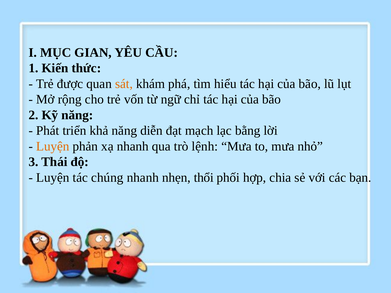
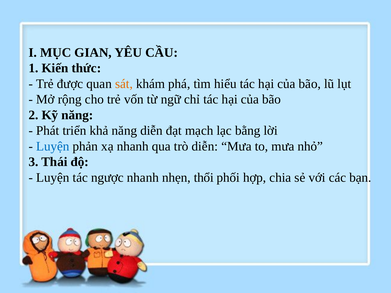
Luyện at (53, 146) colour: orange -> blue
trò lệnh: lệnh -> diễn
chúng: chúng -> ngược
